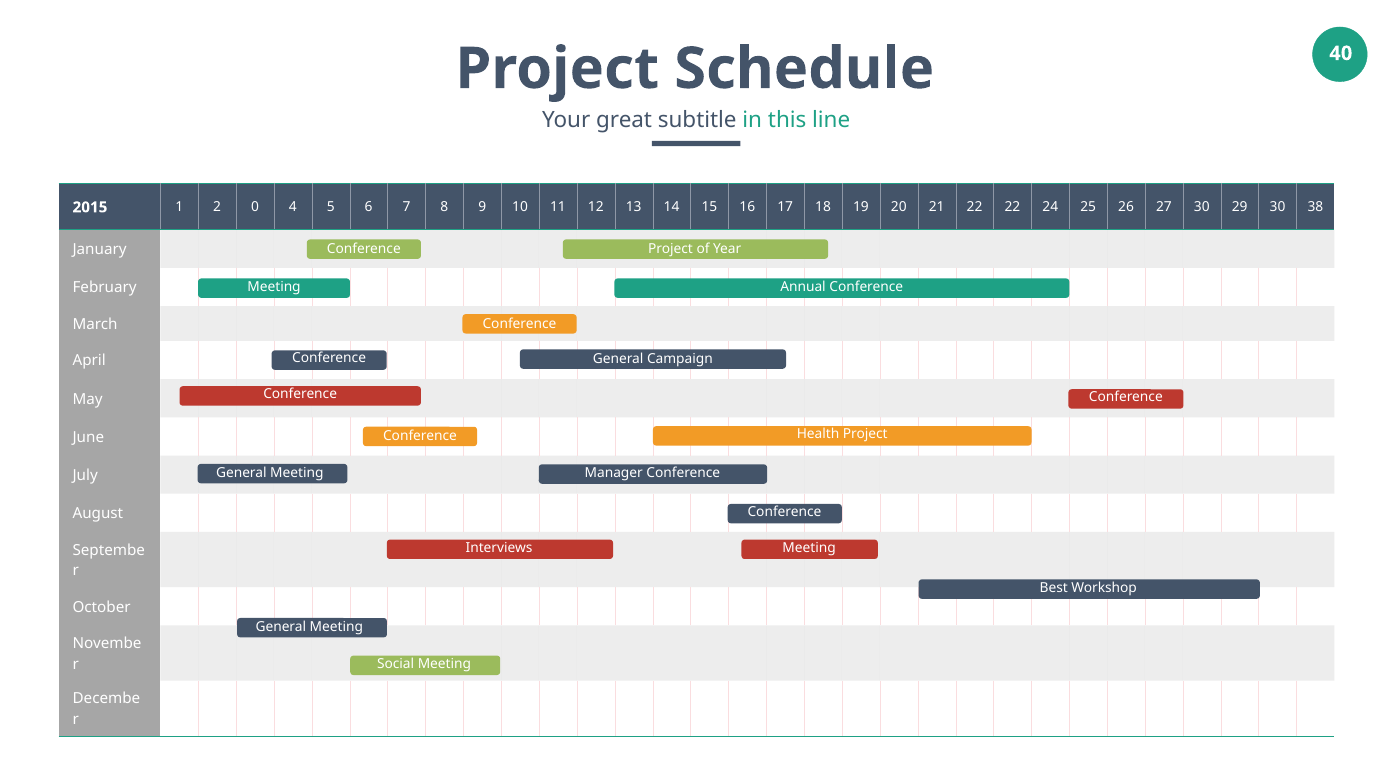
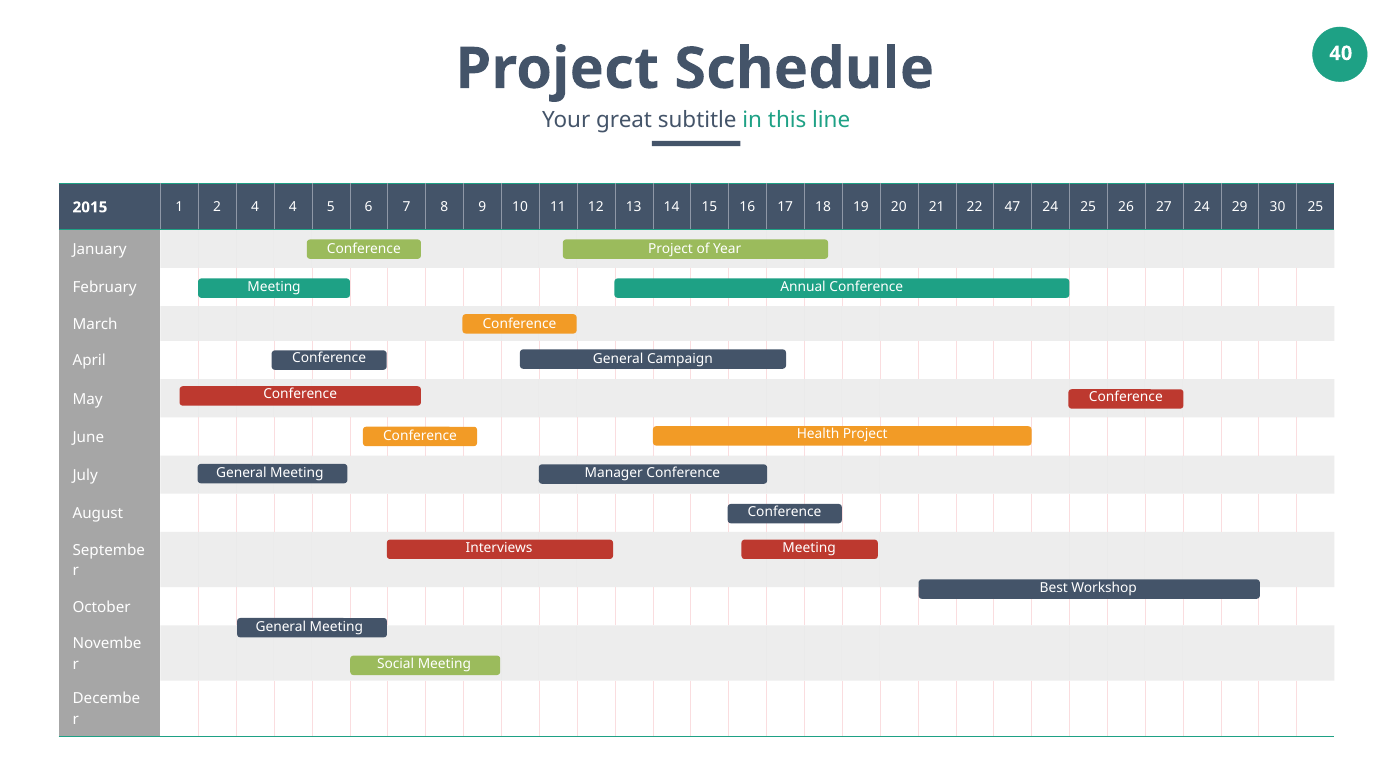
2 0: 0 -> 4
22 22: 22 -> 47
27 30: 30 -> 24
30 38: 38 -> 25
